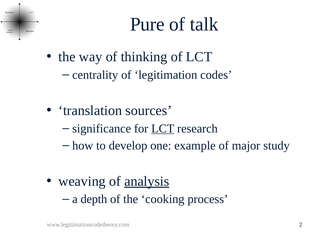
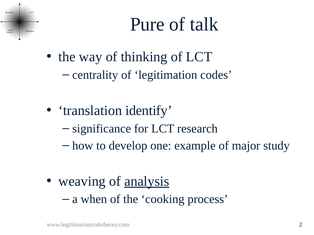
sources: sources -> identify
LCT at (163, 129) underline: present -> none
depth: depth -> when
